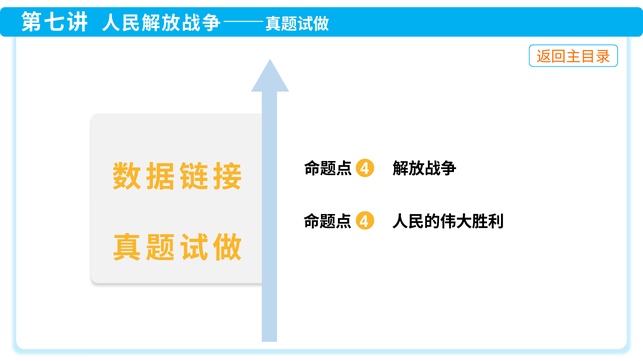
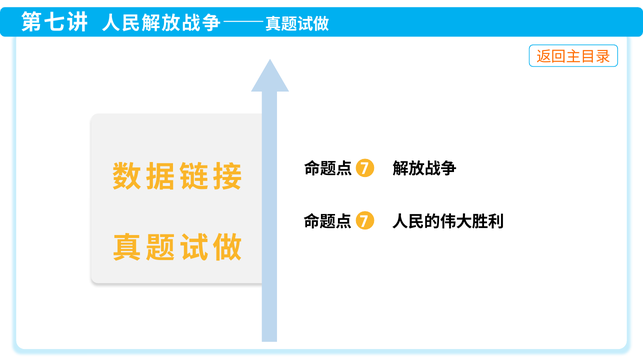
4 at (365, 169): 4 -> 7
4 at (364, 223): 4 -> 7
